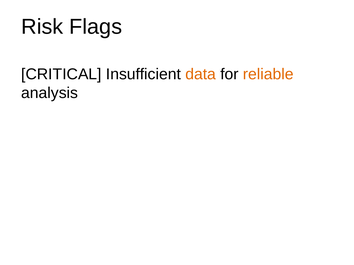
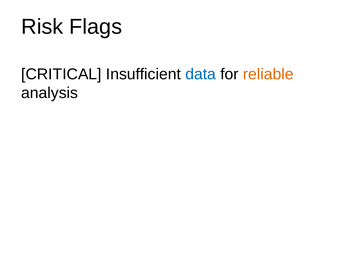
data colour: orange -> blue
